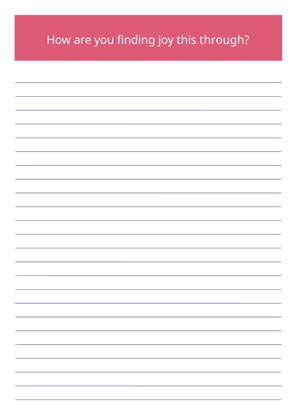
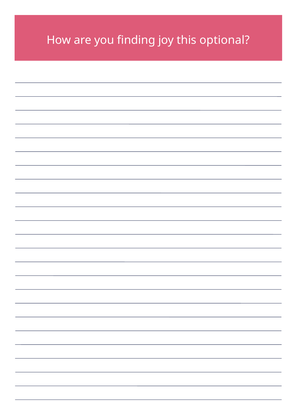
through: through -> optional
